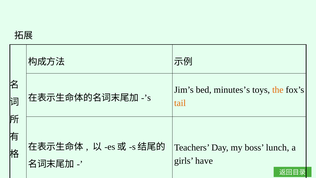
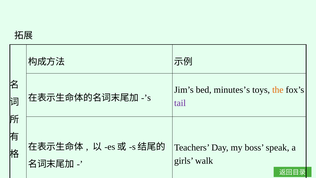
tail colour: orange -> purple
lunch: lunch -> speak
have: have -> walk
